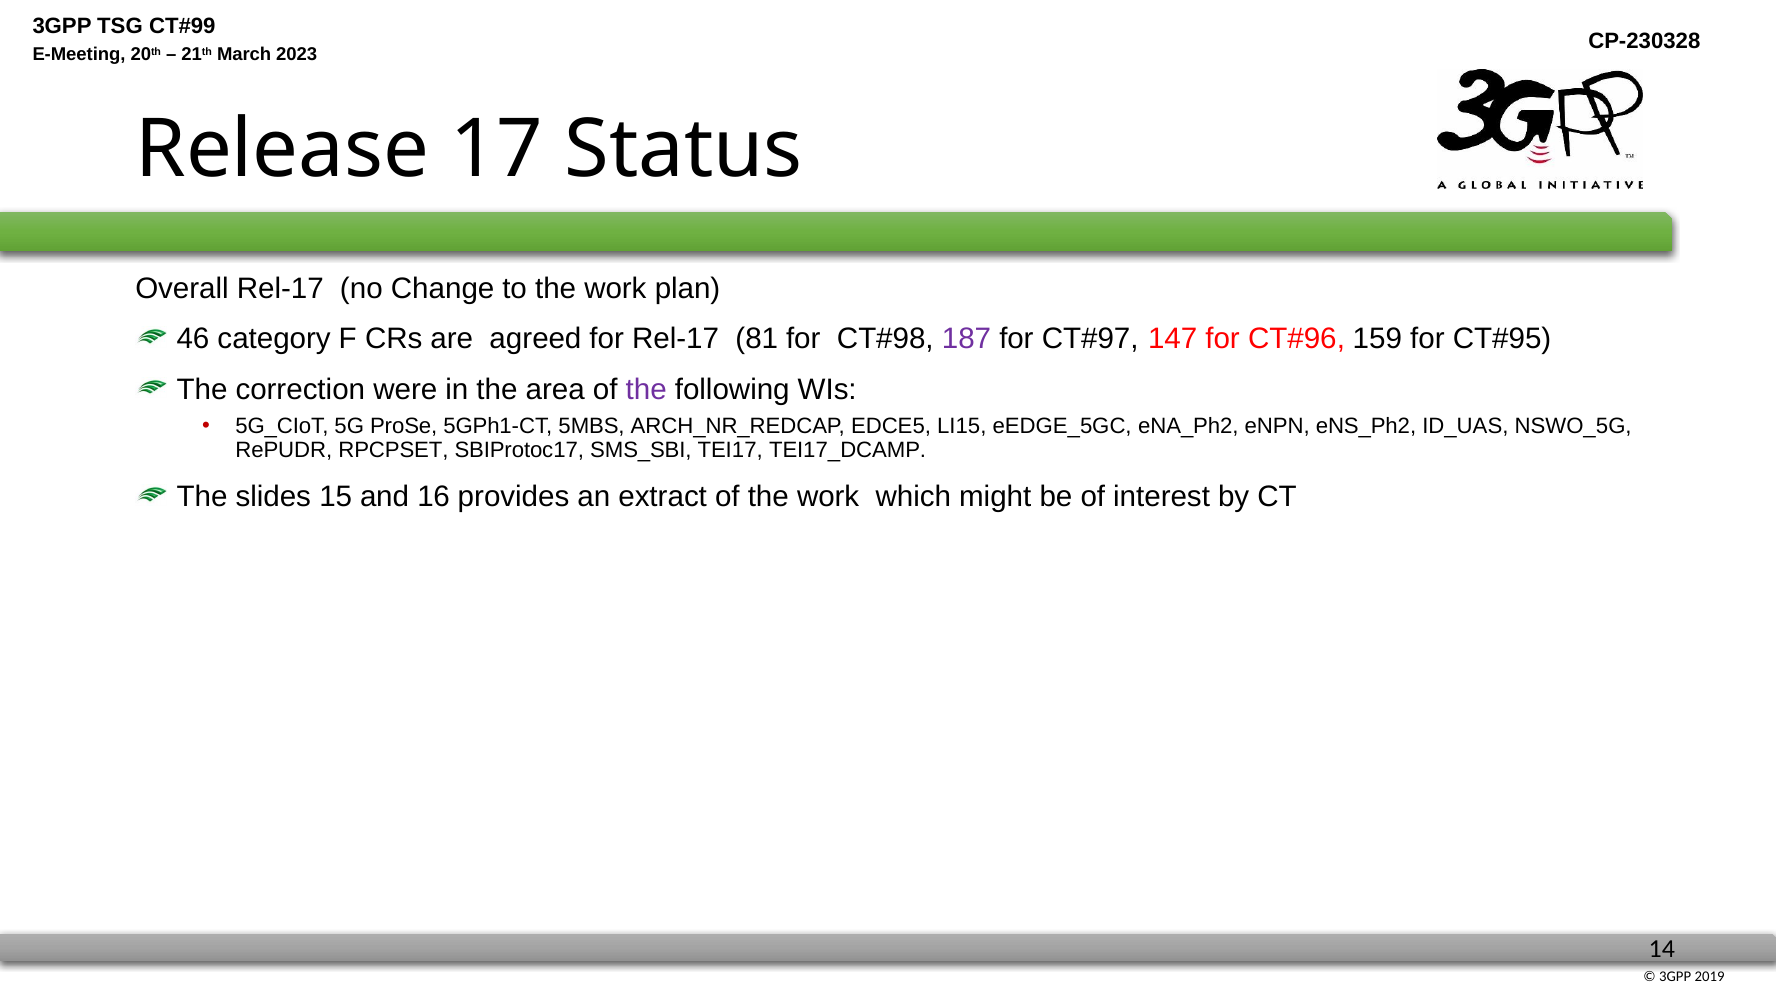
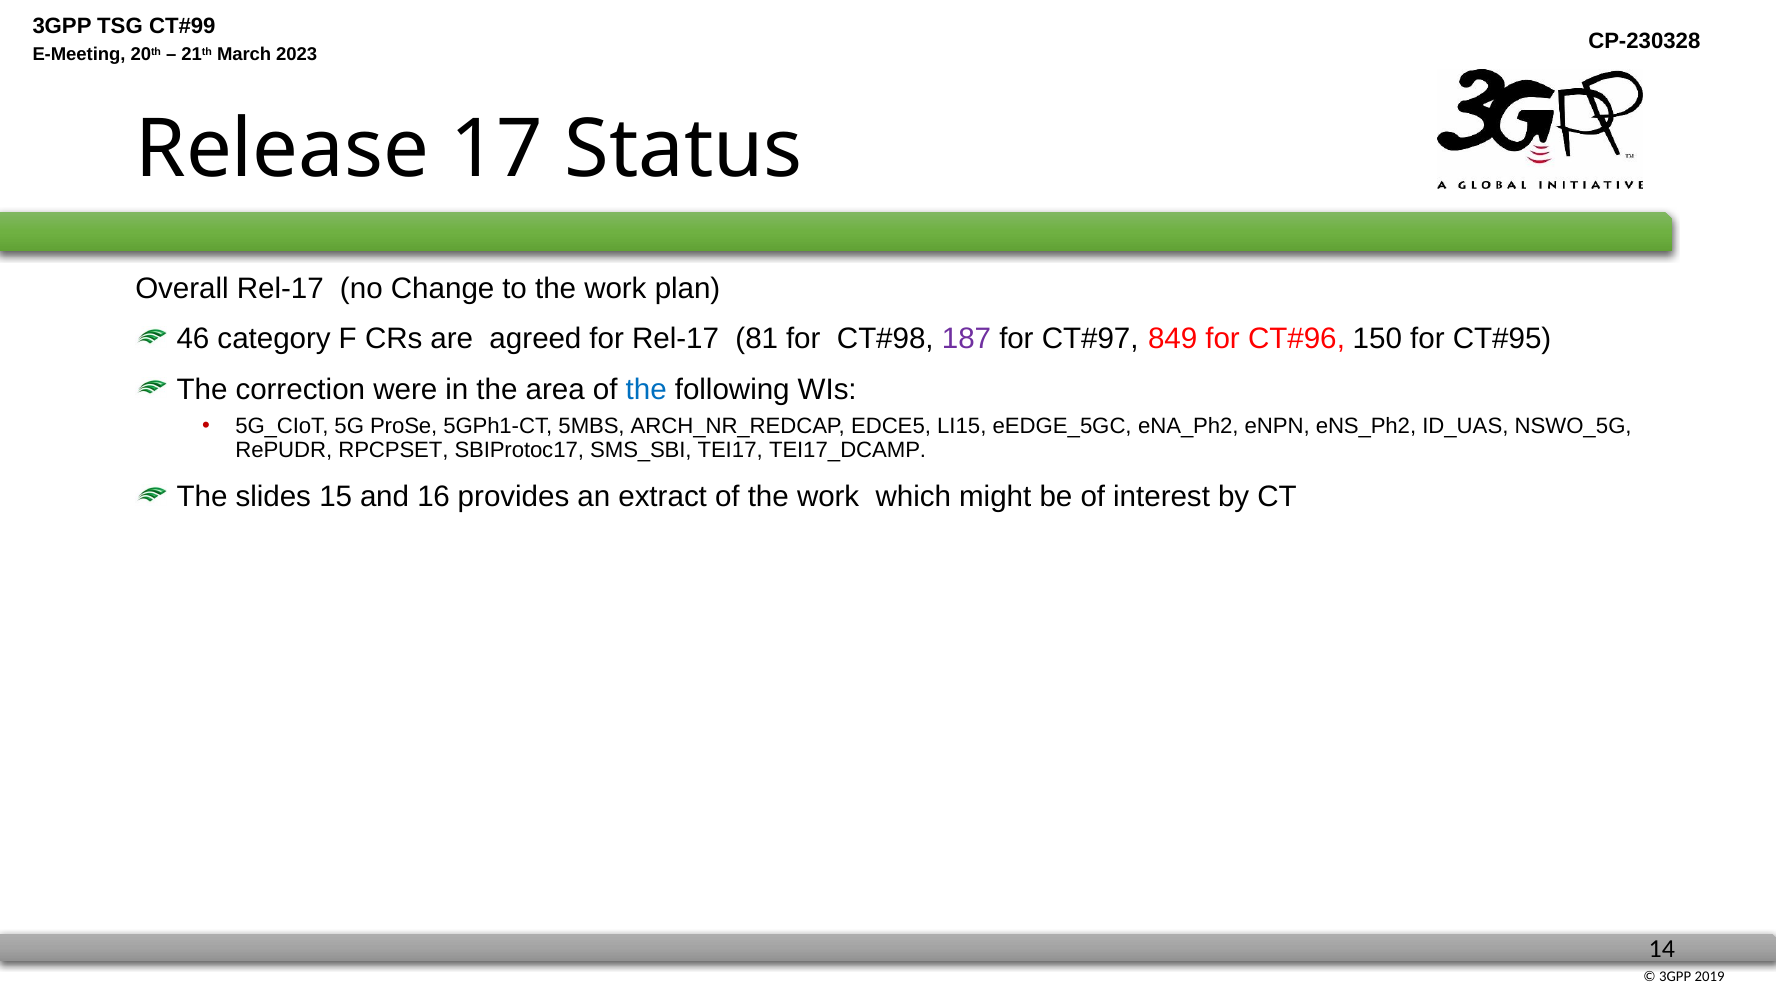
147: 147 -> 849
159: 159 -> 150
the at (646, 389) colour: purple -> blue
